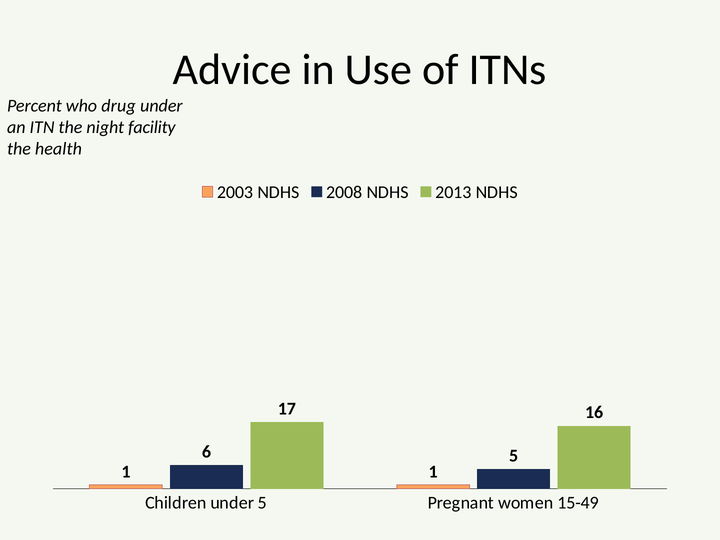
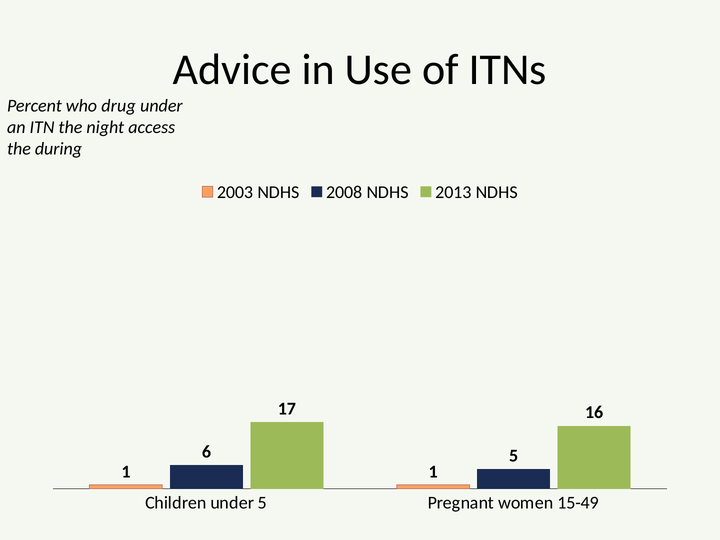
facility: facility -> access
health: health -> during
